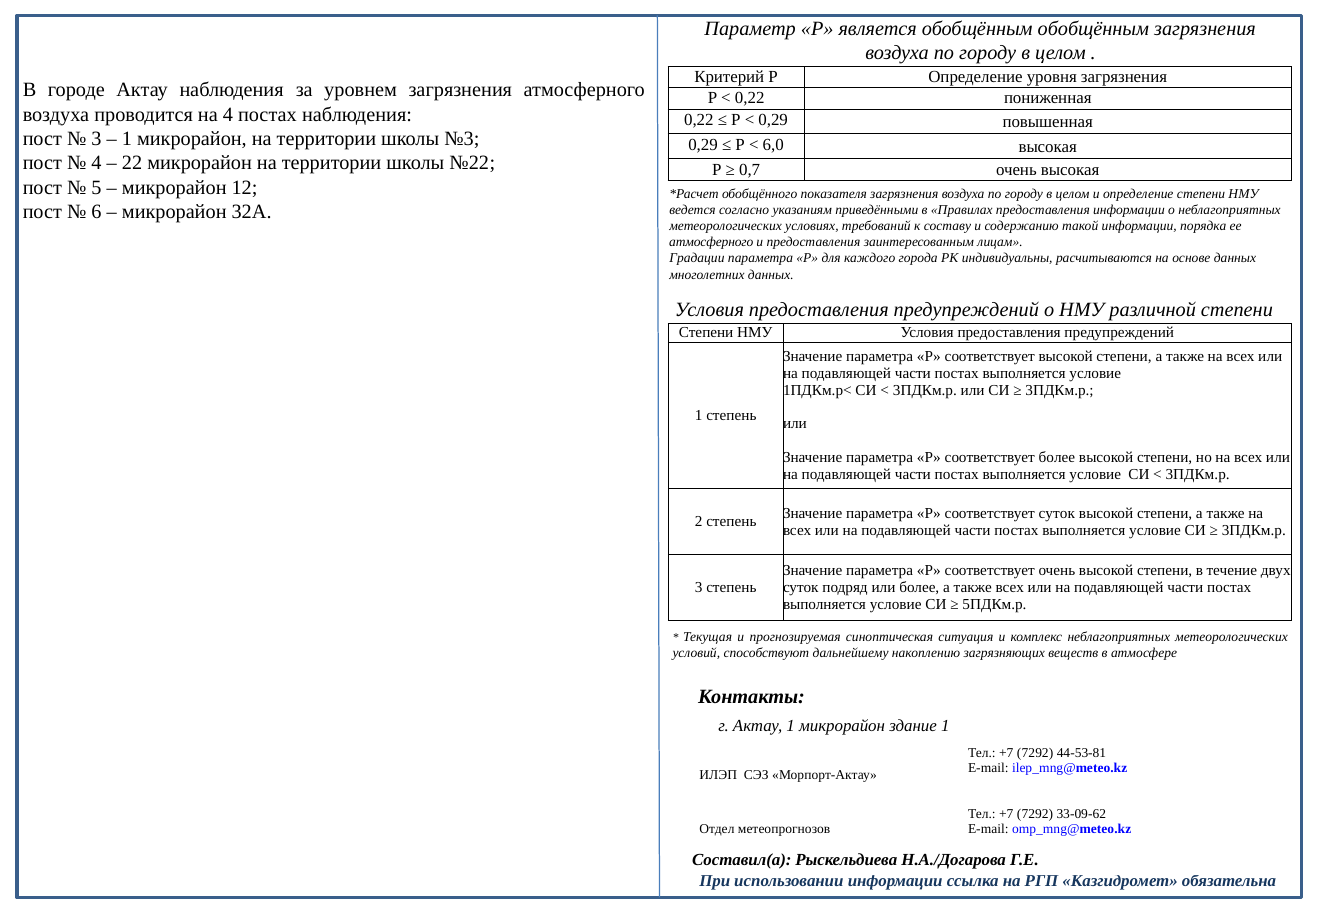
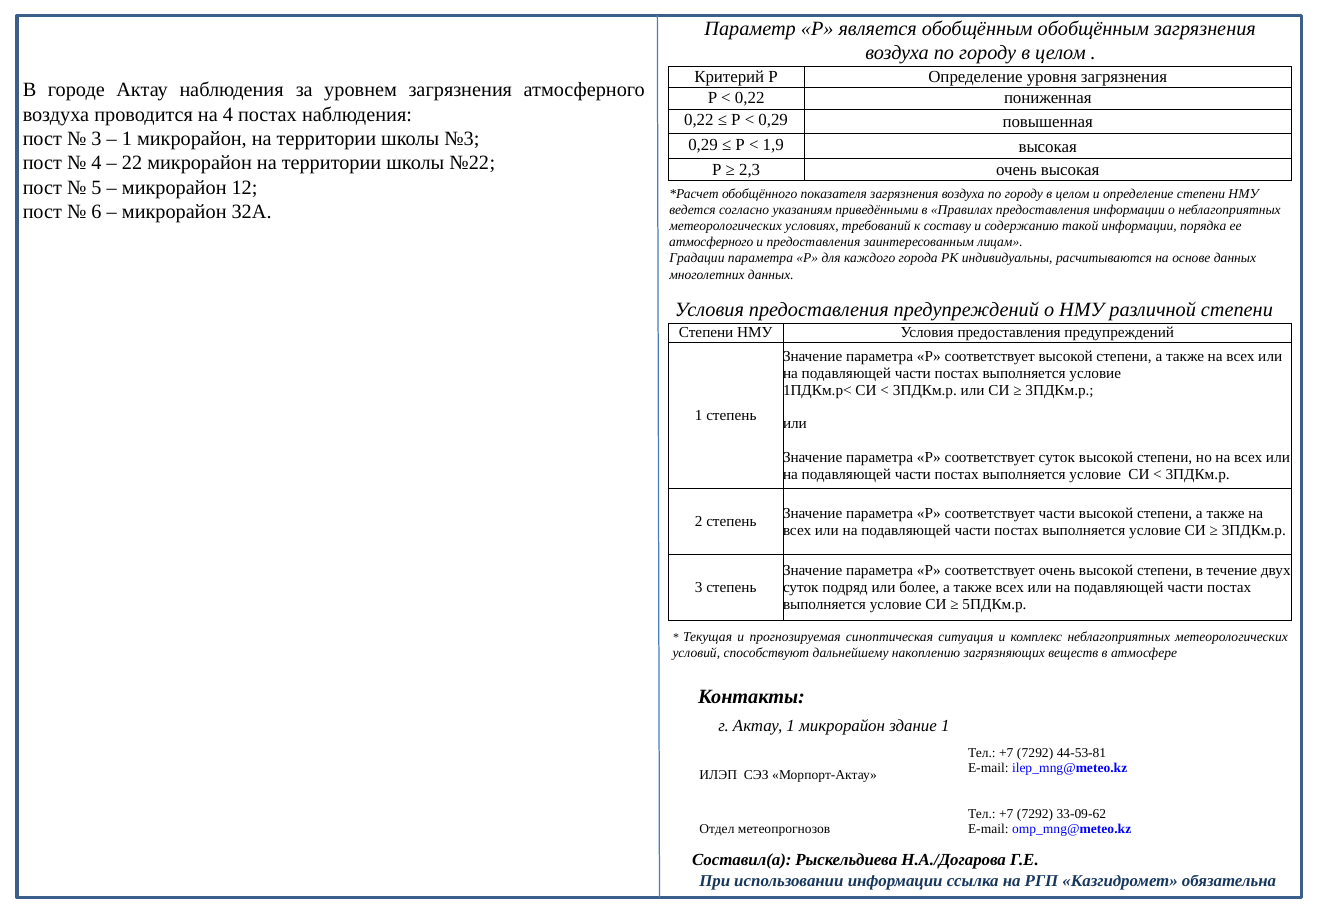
6,0: 6,0 -> 1,9
0,7: 0,7 -> 2,3
соответствует более: более -> суток
соответствует суток: суток -> части
